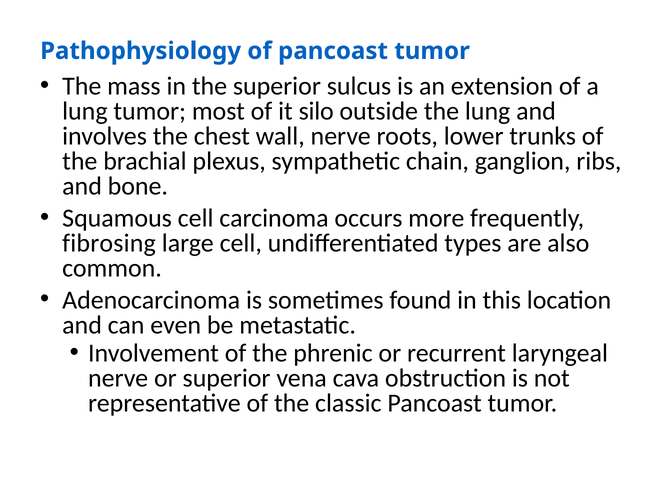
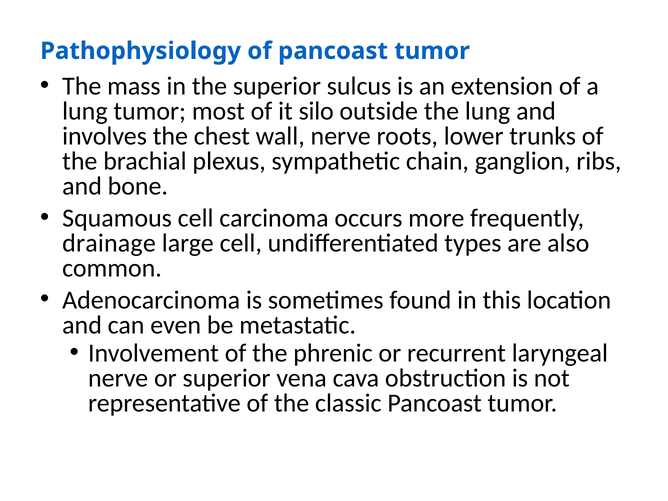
fibrosing: fibrosing -> drainage
